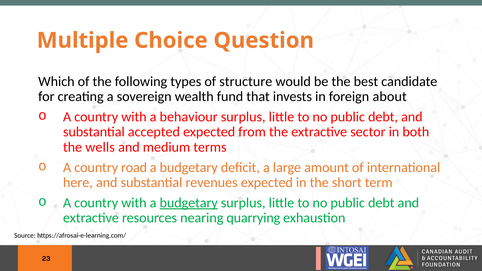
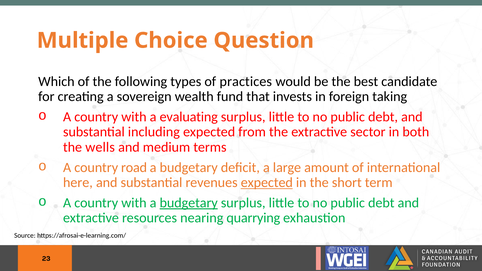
structure: structure -> practices
about: about -> taking
behaviour: behaviour -> evaluating
accepted: accepted -> including
expected at (267, 183) underline: none -> present
